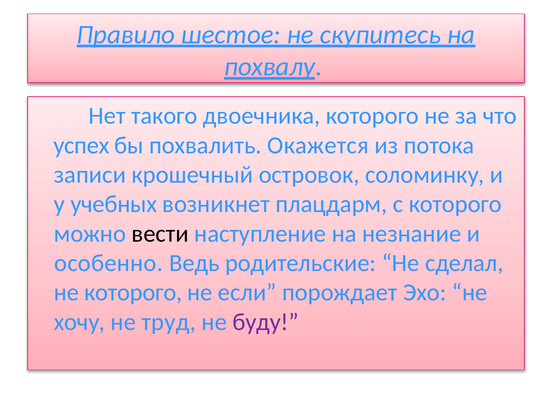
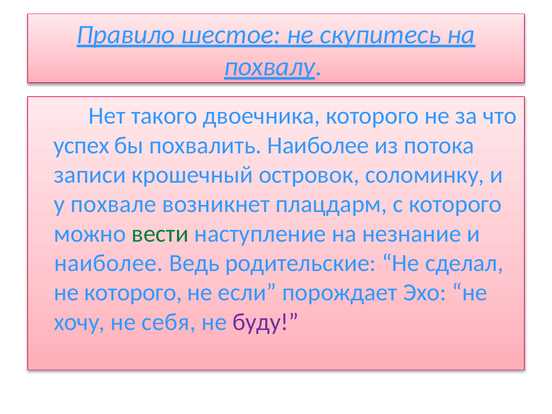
похвалить Окажется: Окажется -> Наиболее
учебных: учебных -> похвале
вести colour: black -> green
особенно at (109, 263): особенно -> наиболее
труд: труд -> себя
